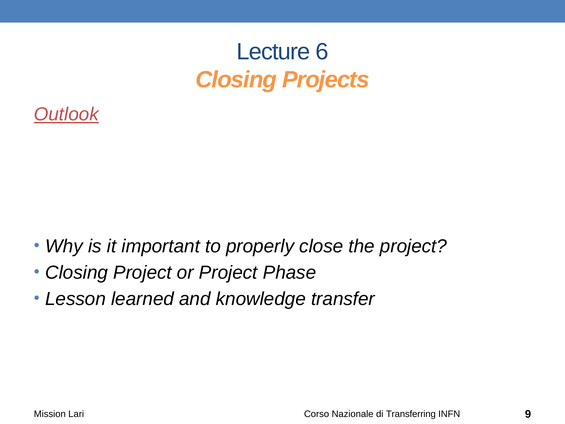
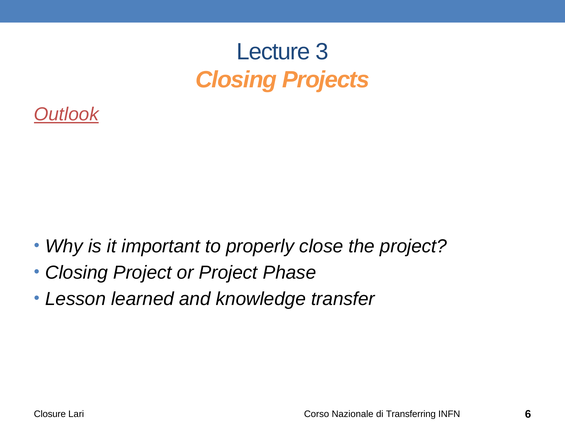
6: 6 -> 3
Mission: Mission -> Closure
9: 9 -> 6
